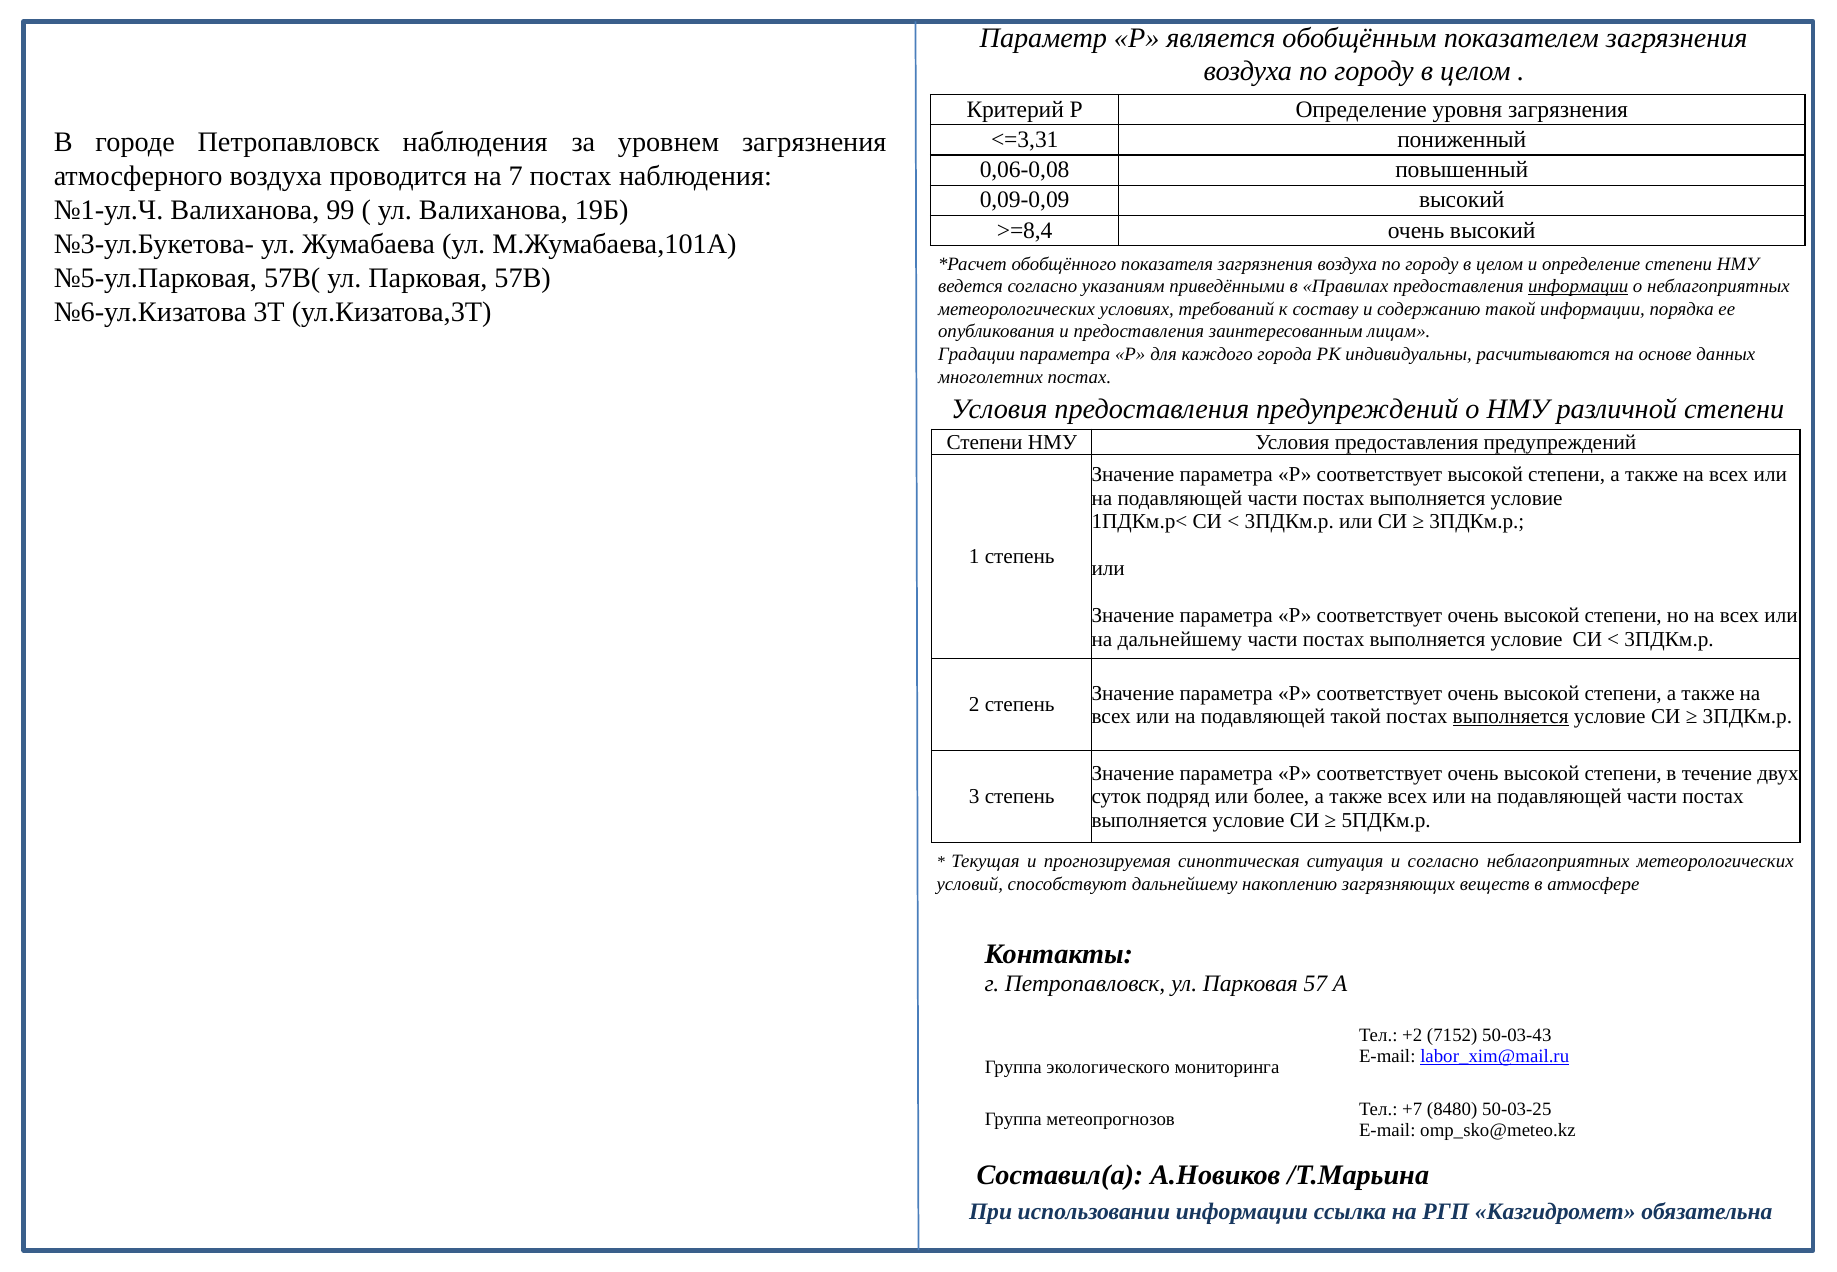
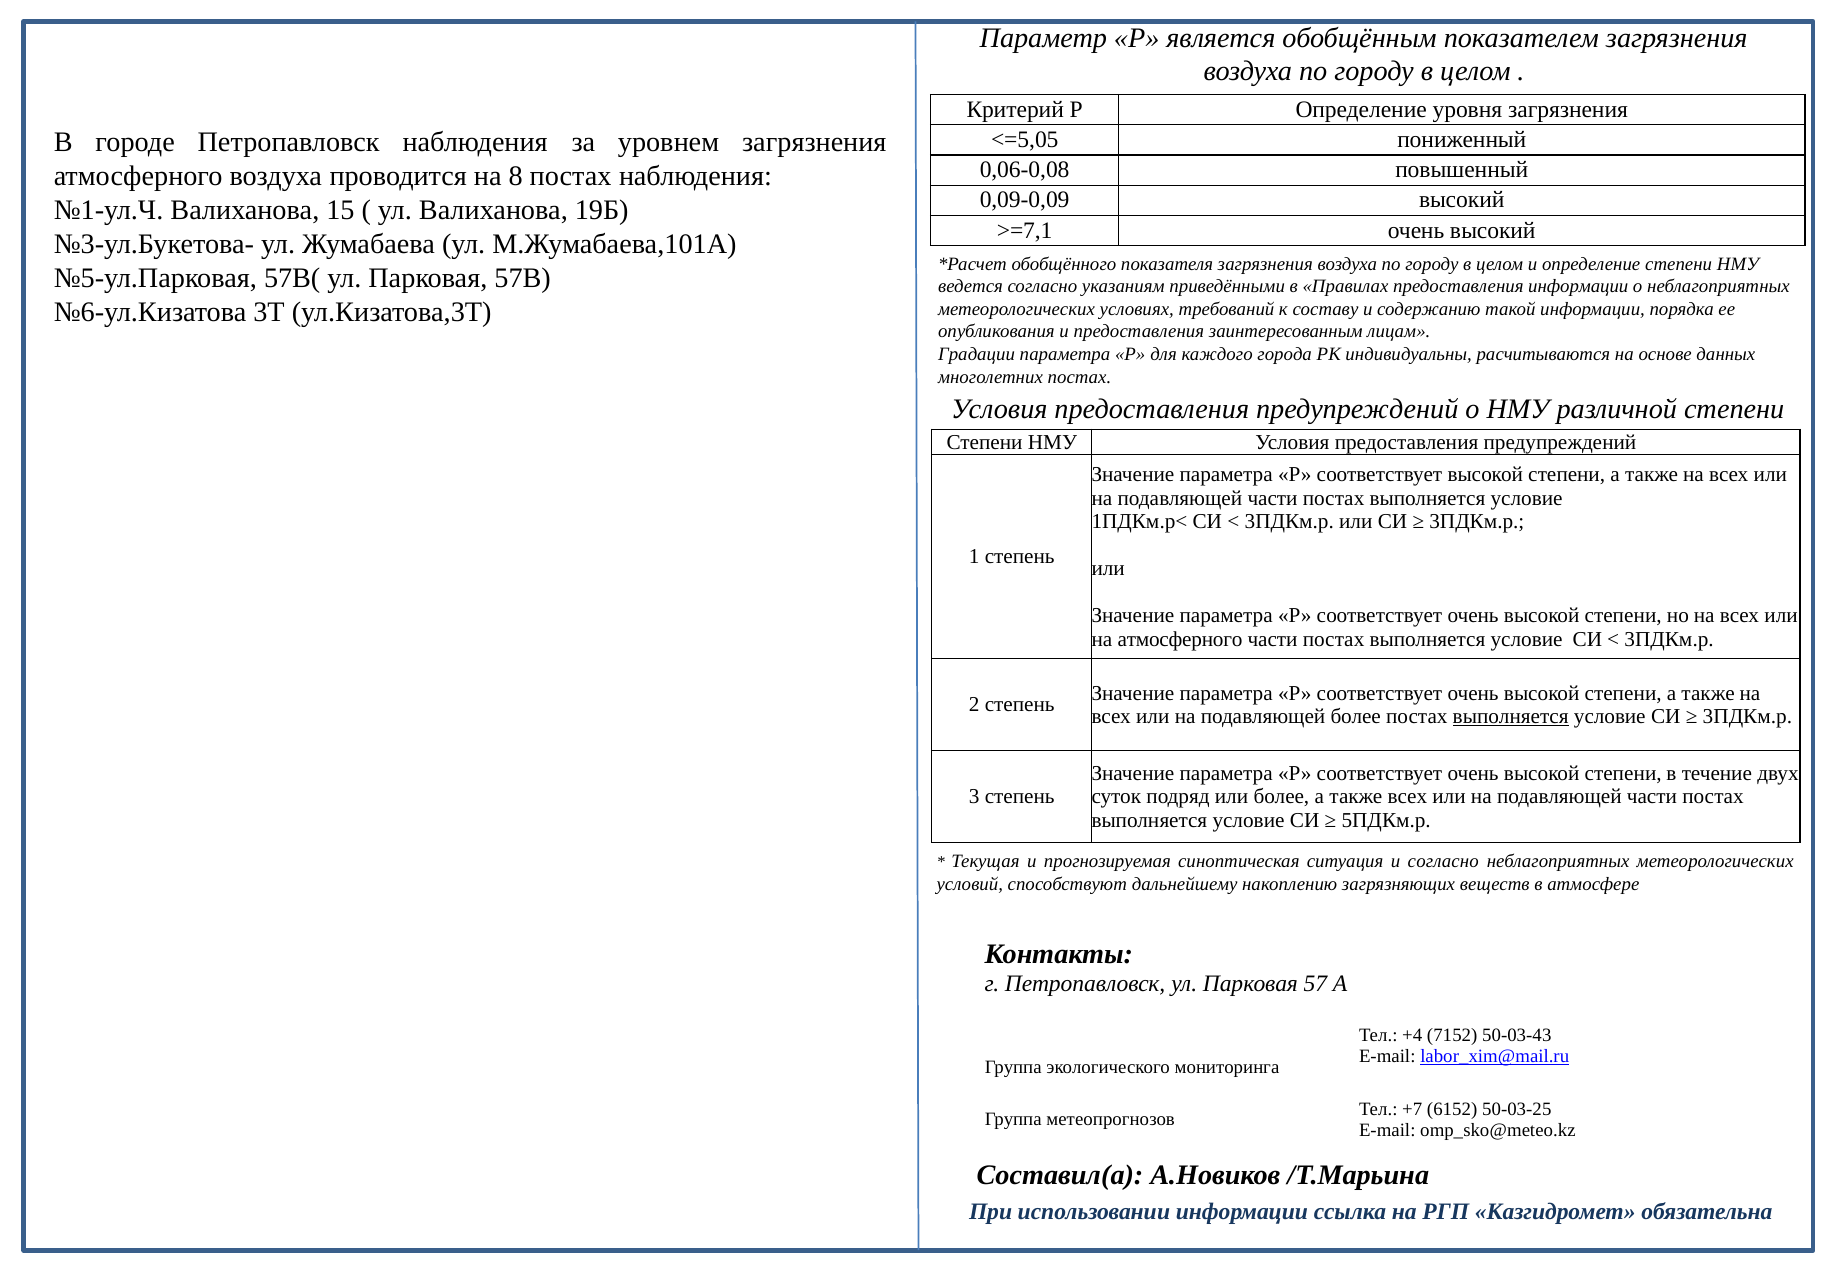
<=3,31: <=3,31 -> <=5,05
7: 7 -> 8
99: 99 -> 15
>=8,4: >=8,4 -> >=7,1
информации at (1578, 286) underline: present -> none
на дальнейшему: дальнейшему -> атмосферного
подавляющей такой: такой -> более
+2: +2 -> +4
8480: 8480 -> 6152
